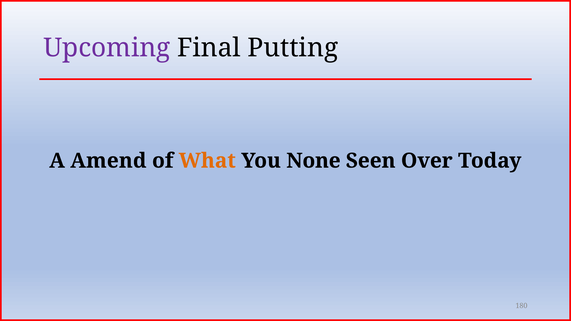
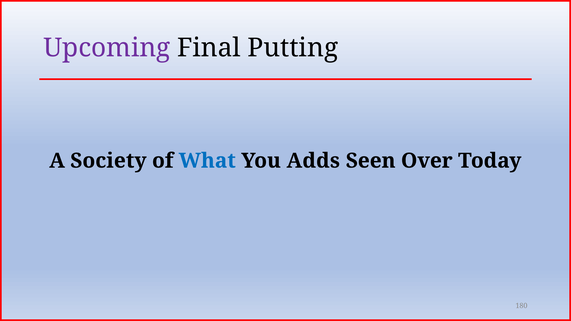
Amend: Amend -> Society
What colour: orange -> blue
None: None -> Adds
